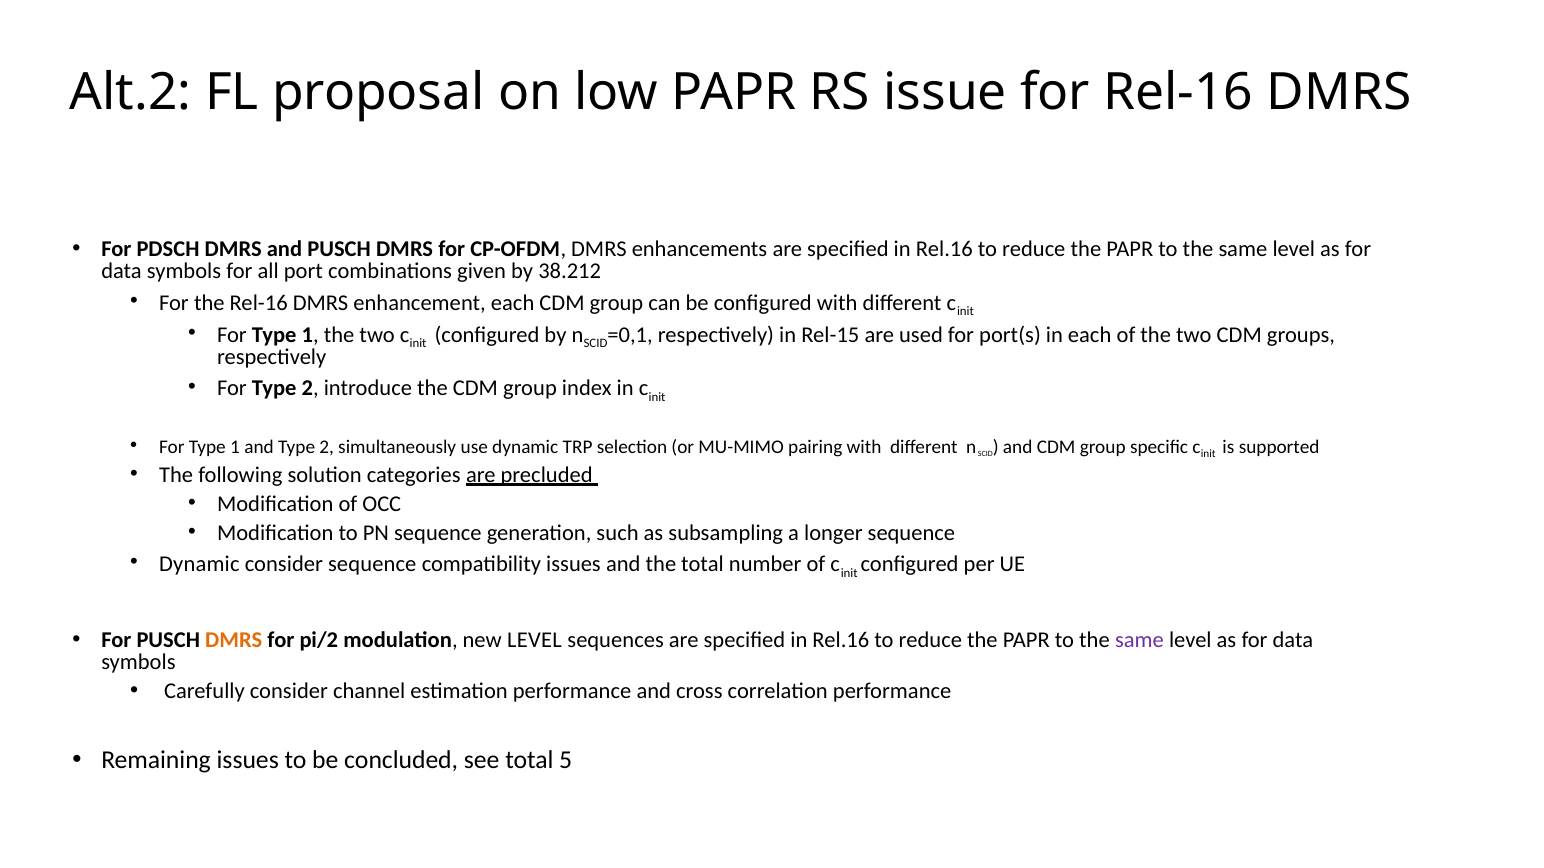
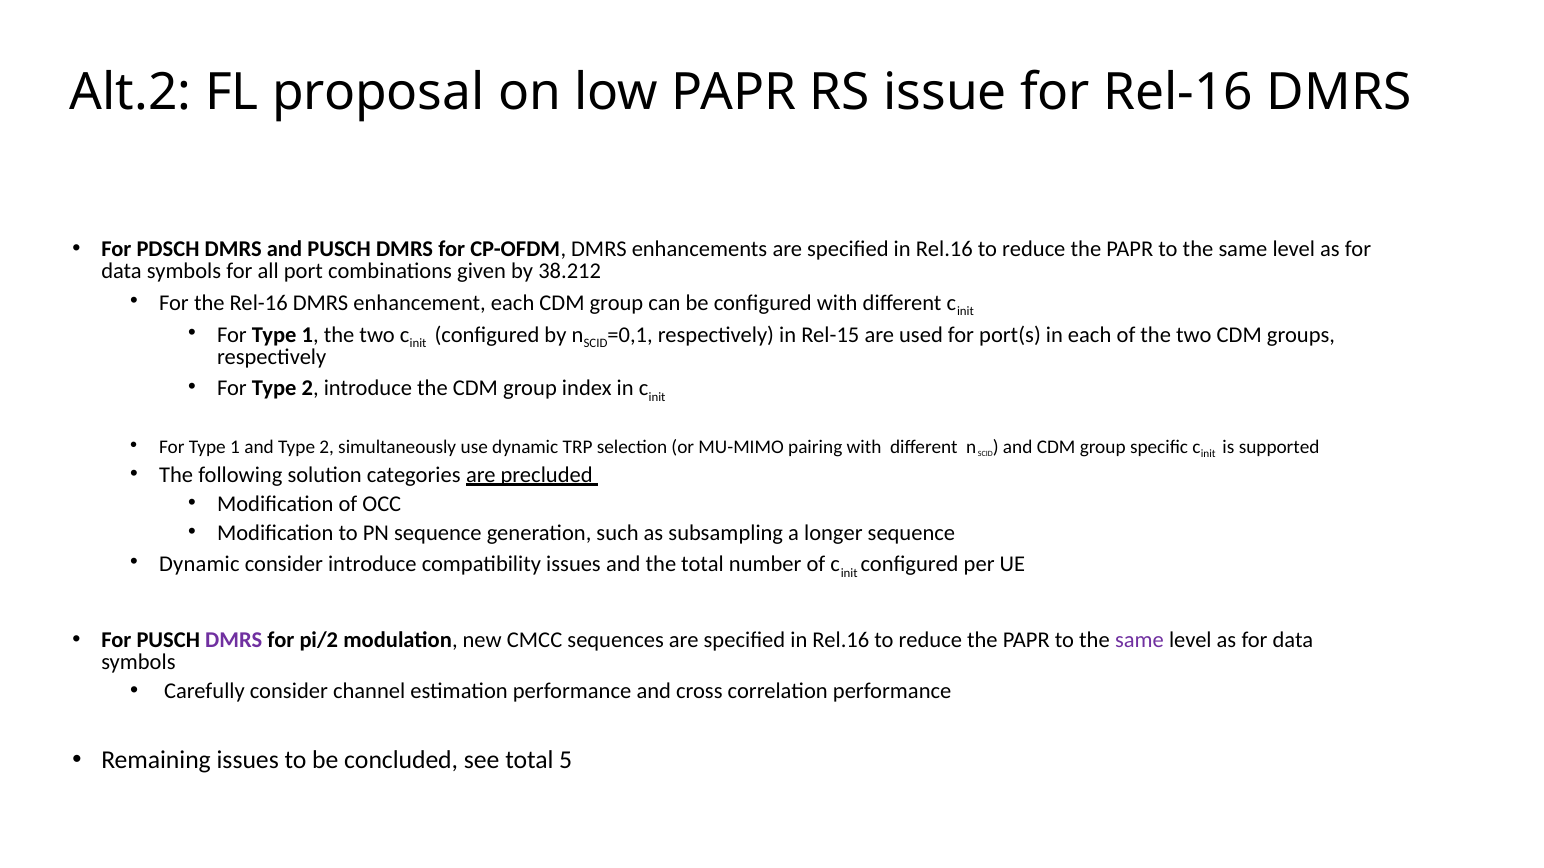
consider sequence: sequence -> introduce
DMRS at (234, 640) colour: orange -> purple
new LEVEL: LEVEL -> CMCC
